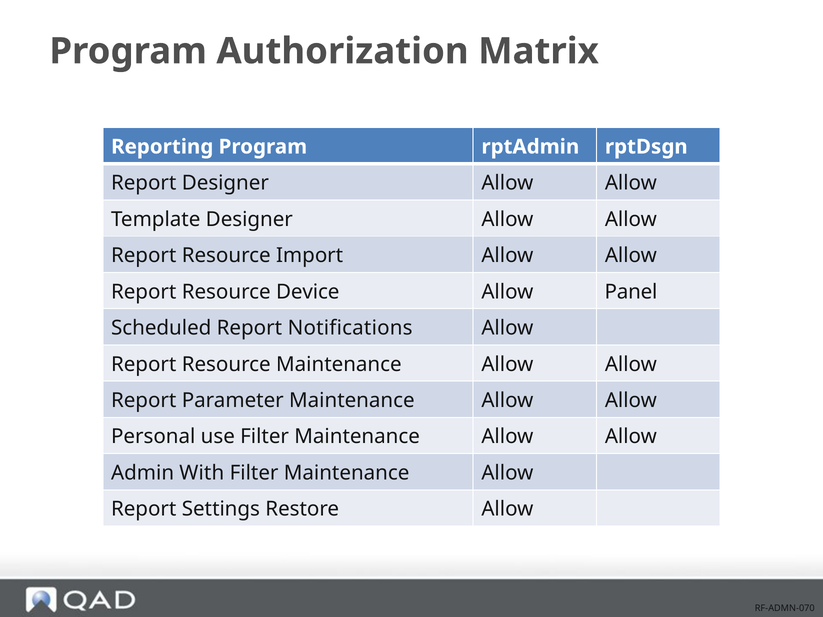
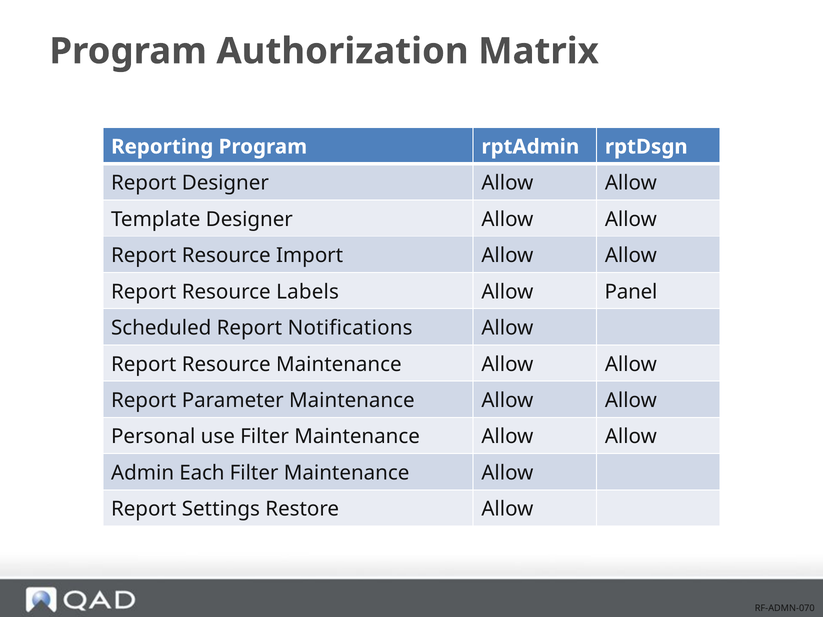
Device: Device -> Labels
With: With -> Each
